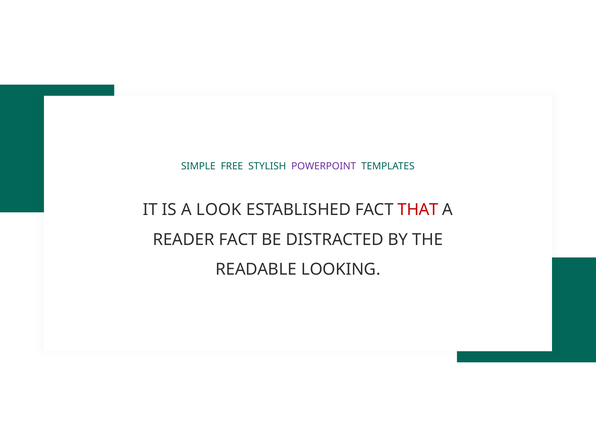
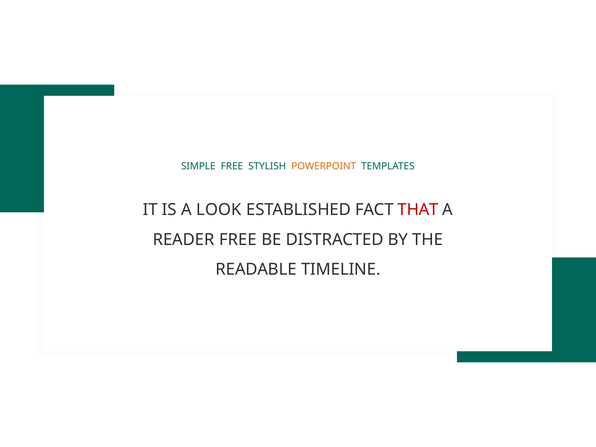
POWERPOINT colour: purple -> orange
READER FACT: FACT -> FREE
LOOKING: LOOKING -> TIMELINE
